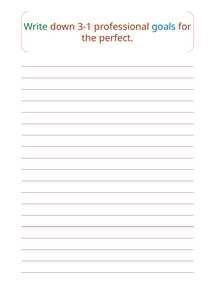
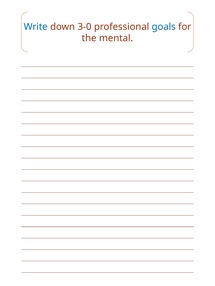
Write colour: green -> blue
3-1: 3-1 -> 3-0
perfect: perfect -> mental
